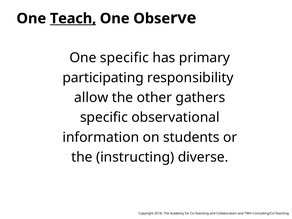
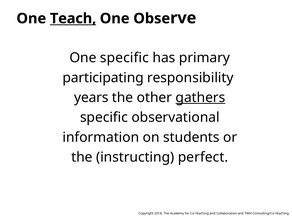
allow: allow -> years
gathers underline: none -> present
diverse: diverse -> perfect
